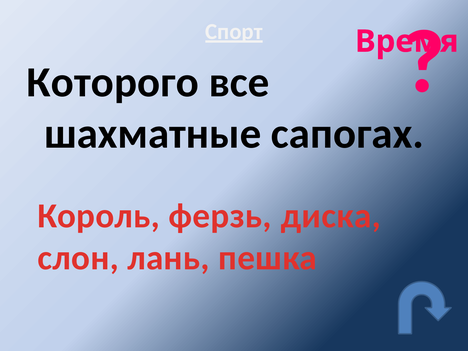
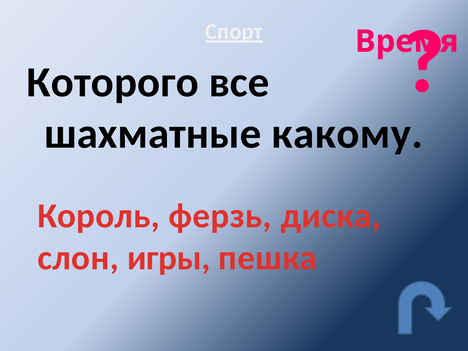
сапогах: сапогах -> какому
лань: лань -> игры
